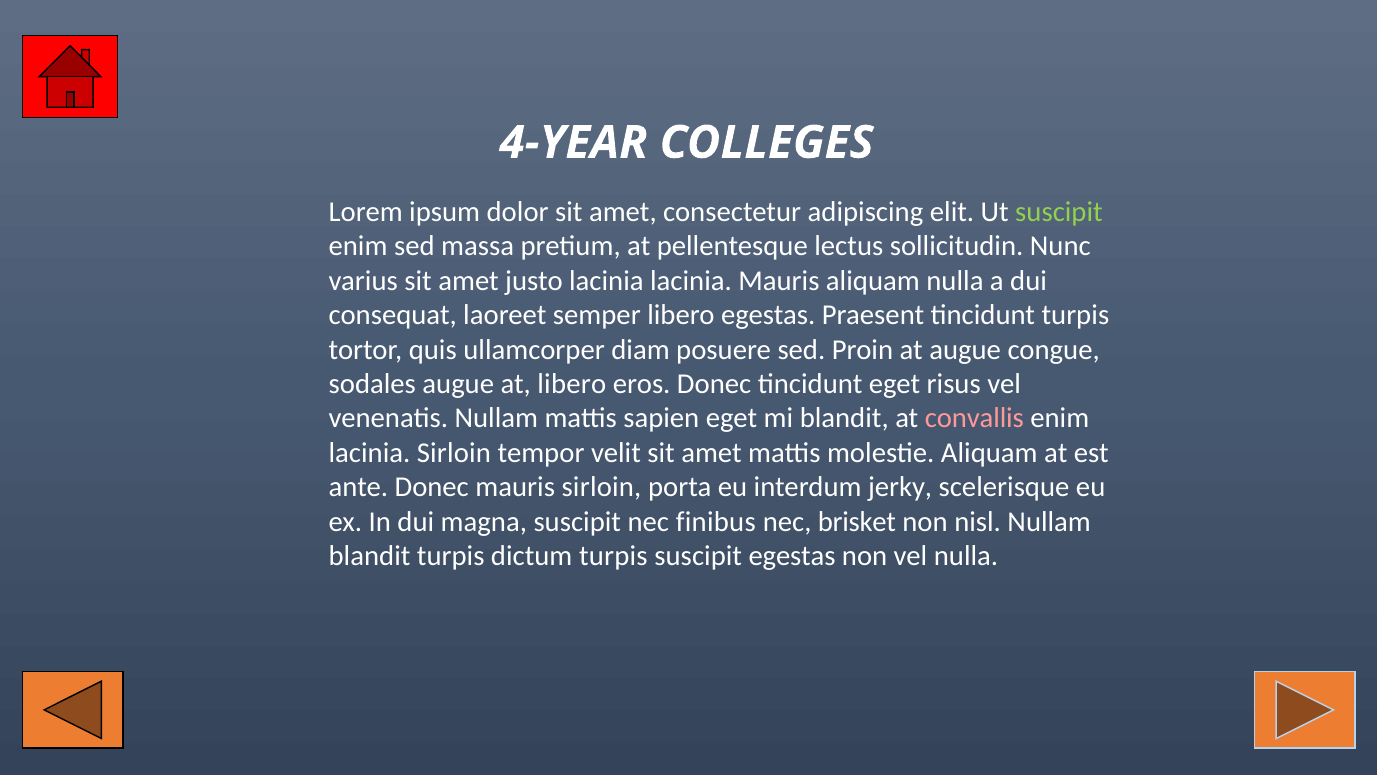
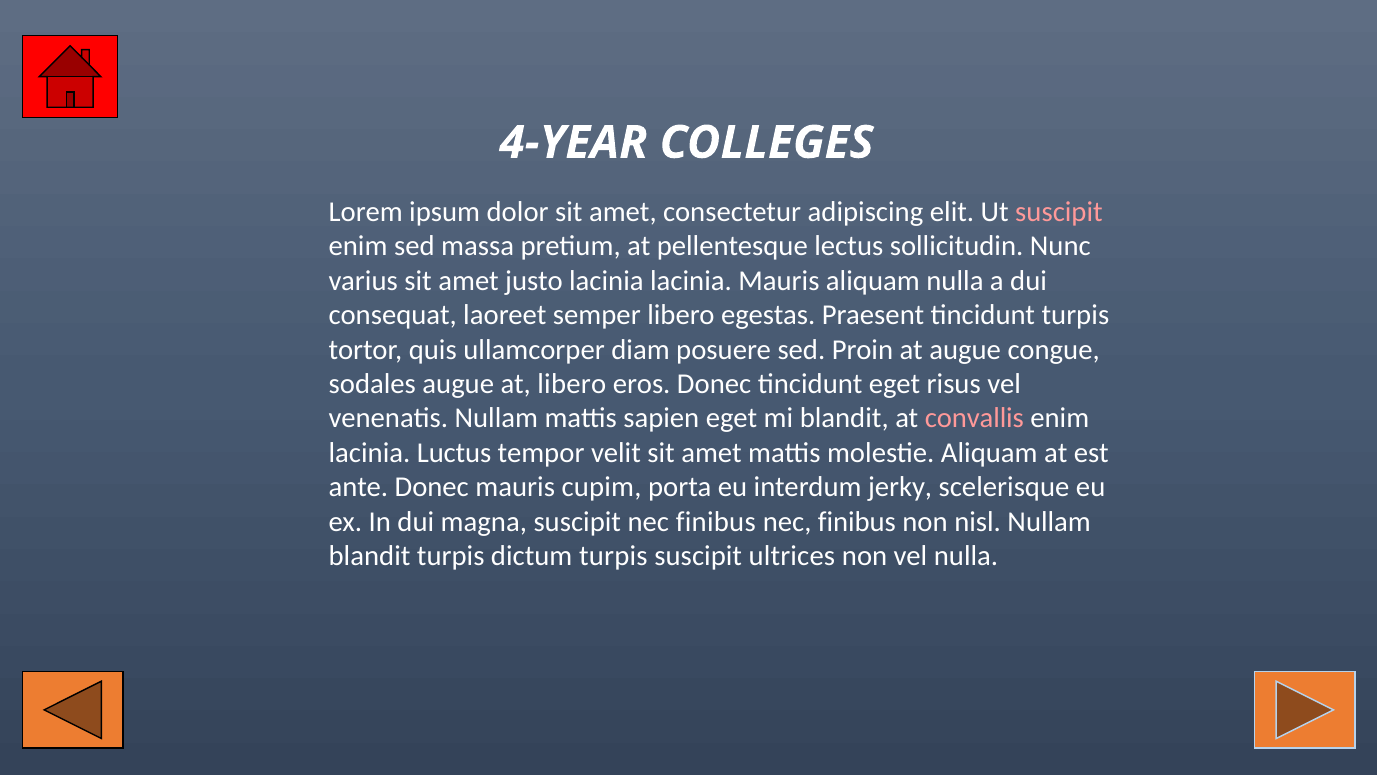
suscipit at (1059, 212) colour: light green -> pink
lacinia Sirloin: Sirloin -> Luctus
mauris sirloin: sirloin -> cupim
brisket at (857, 522): brisket -> finibus
suscipit egestas: egestas -> ultrices
